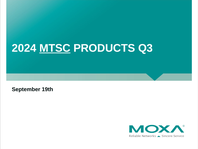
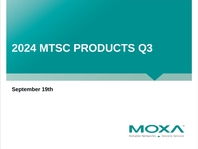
MTSC underline: present -> none
